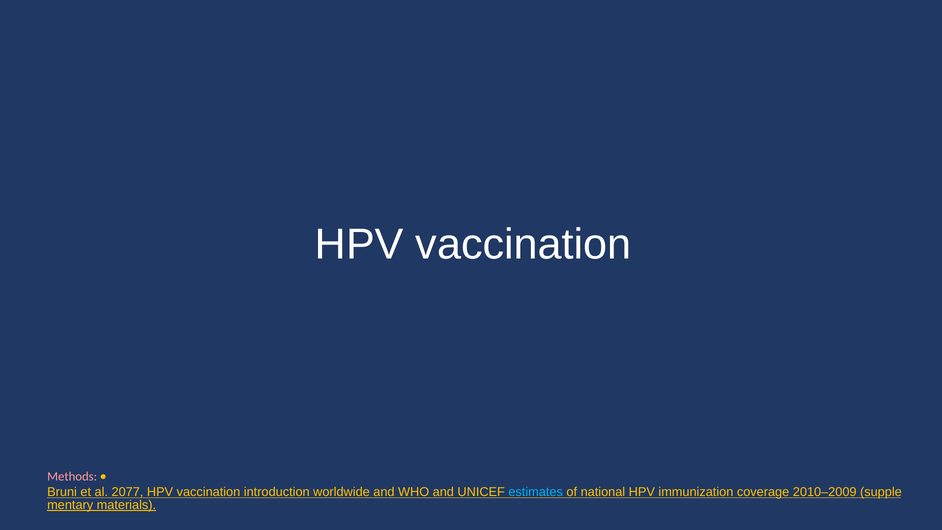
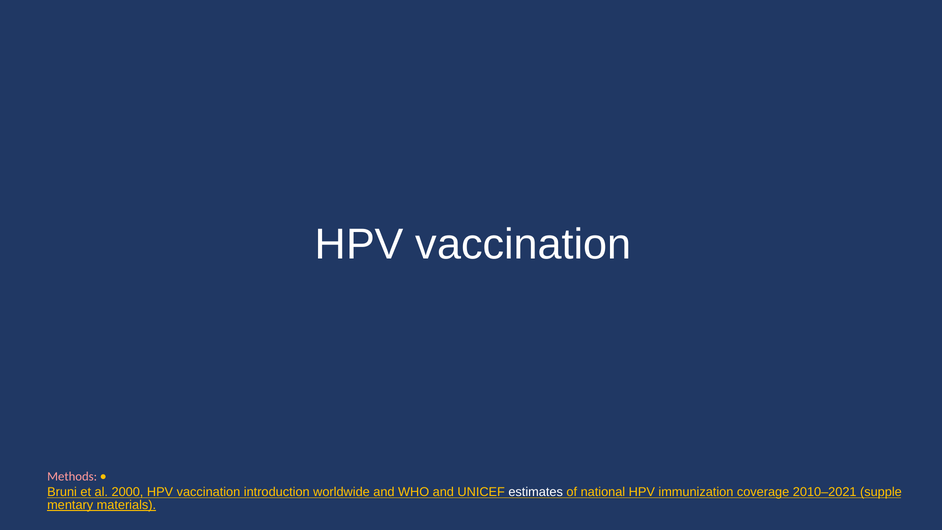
2077: 2077 -> 2000
estimates colour: light blue -> white
2010–2009: 2010–2009 -> 2010–2021
